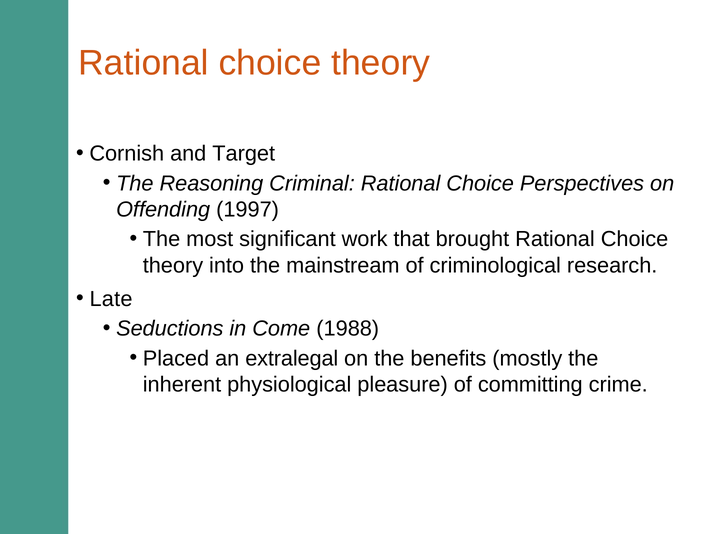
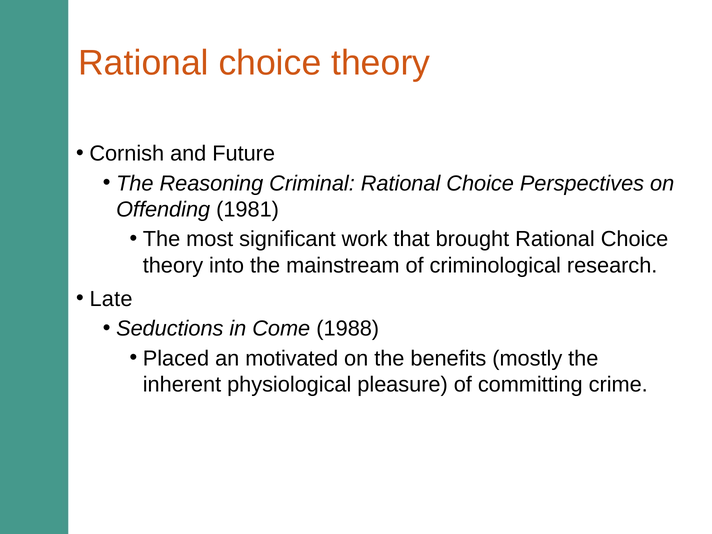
Target: Target -> Future
1997: 1997 -> 1981
extralegal: extralegal -> motivated
